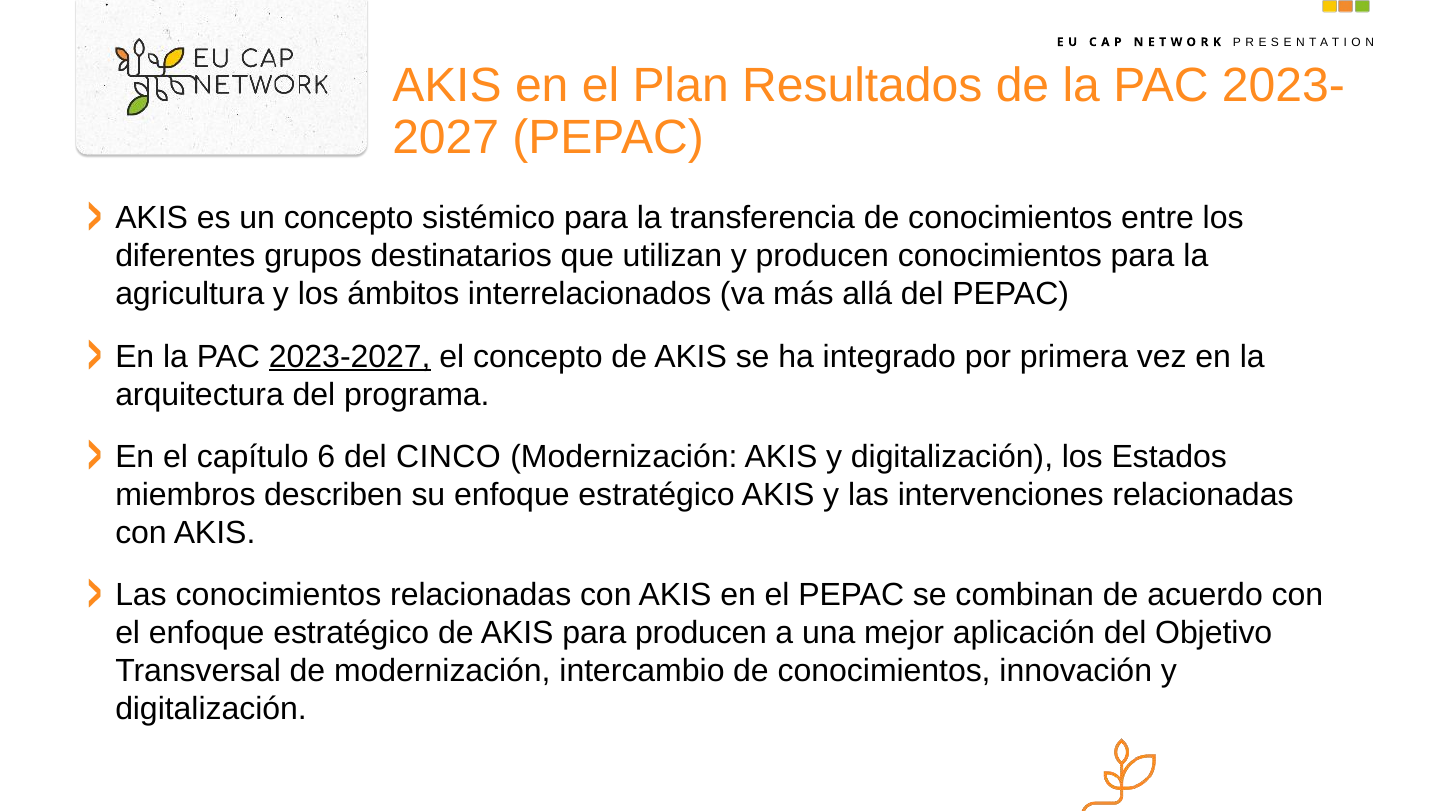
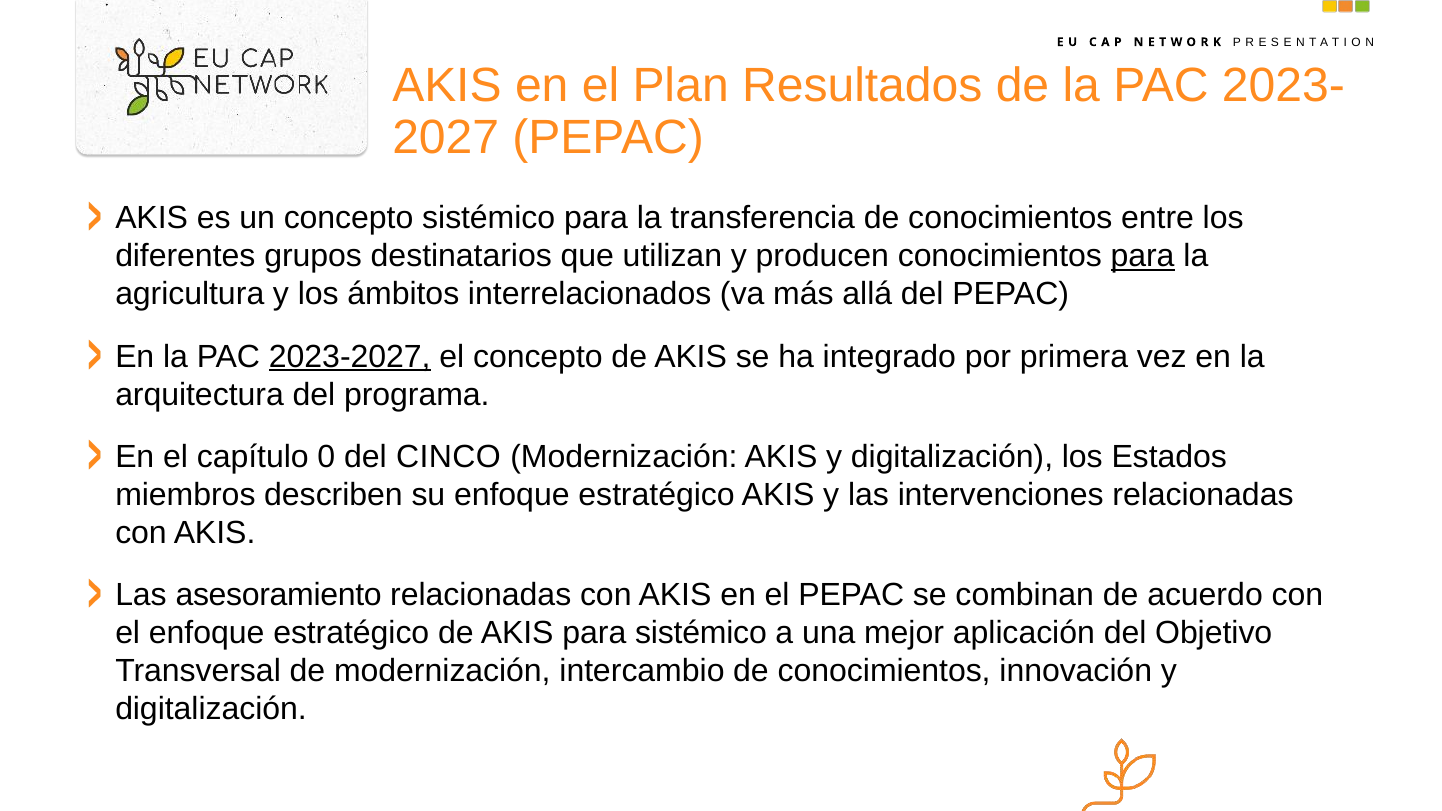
para at (1143, 256) underline: none -> present
6: 6 -> 0
Las conocimientos: conocimientos -> asesoramiento
para producen: producen -> sistémico
